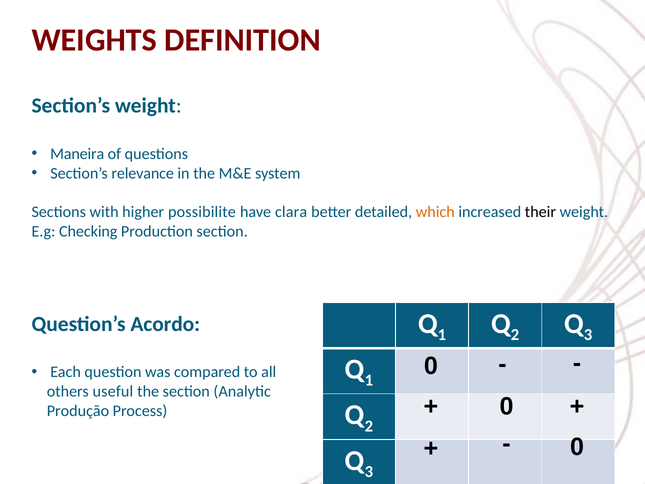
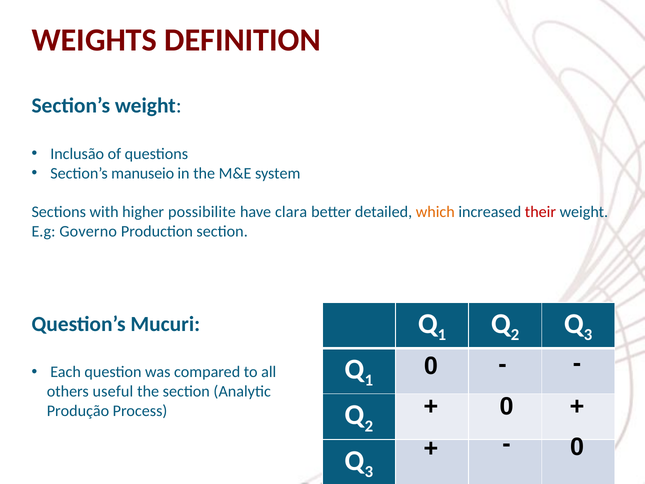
Maneira: Maneira -> Inclusão
relevance: relevance -> manuseio
their colour: black -> red
Checking: Checking -> Governo
Acordo: Acordo -> Mucuri
